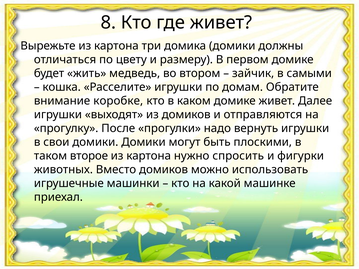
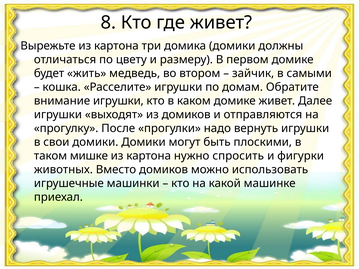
внимание коробке: коробке -> игрушки
второе: второе -> мишке
